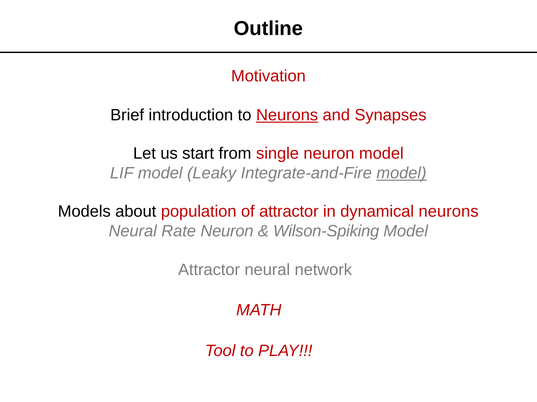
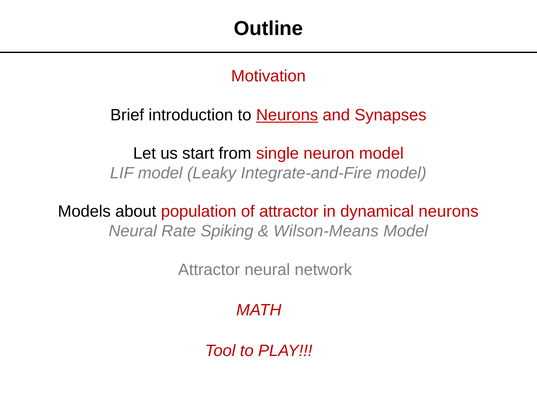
model at (401, 173) underline: present -> none
Rate Neuron: Neuron -> Spiking
Wilson-Spiking: Wilson-Spiking -> Wilson-Means
